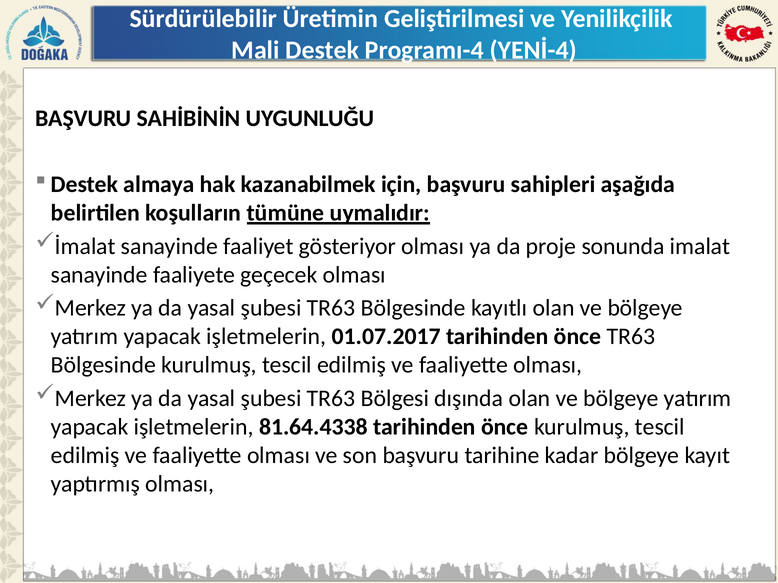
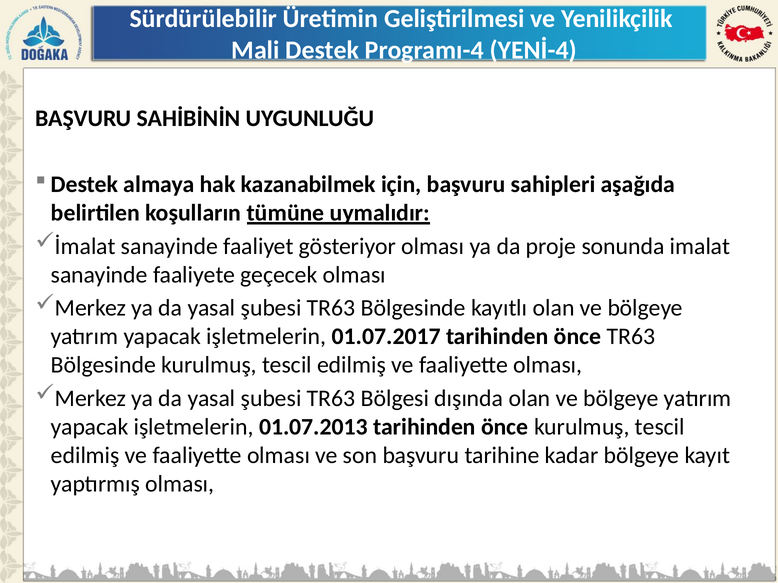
81.64.4338: 81.64.4338 -> 01.07.2013
